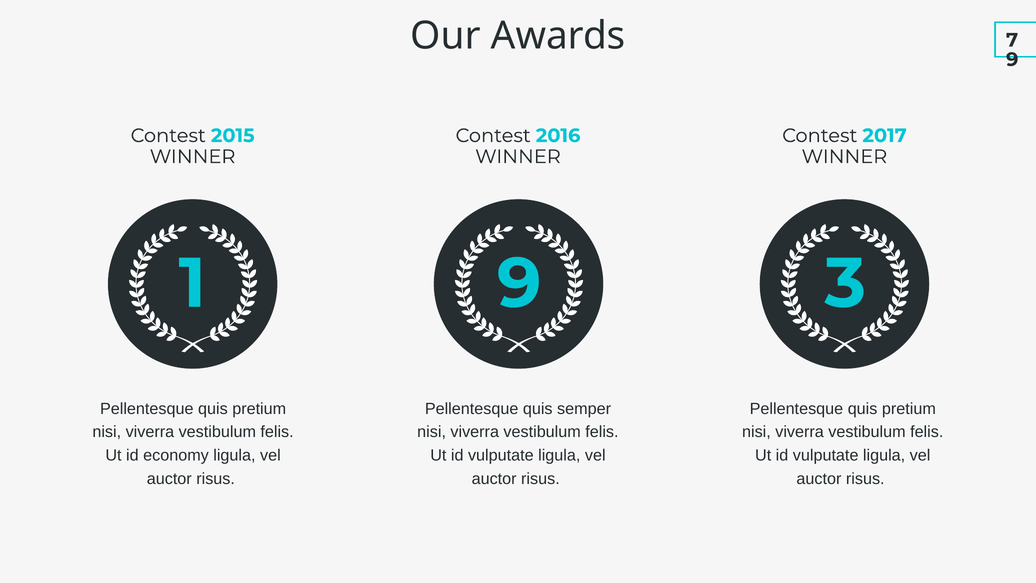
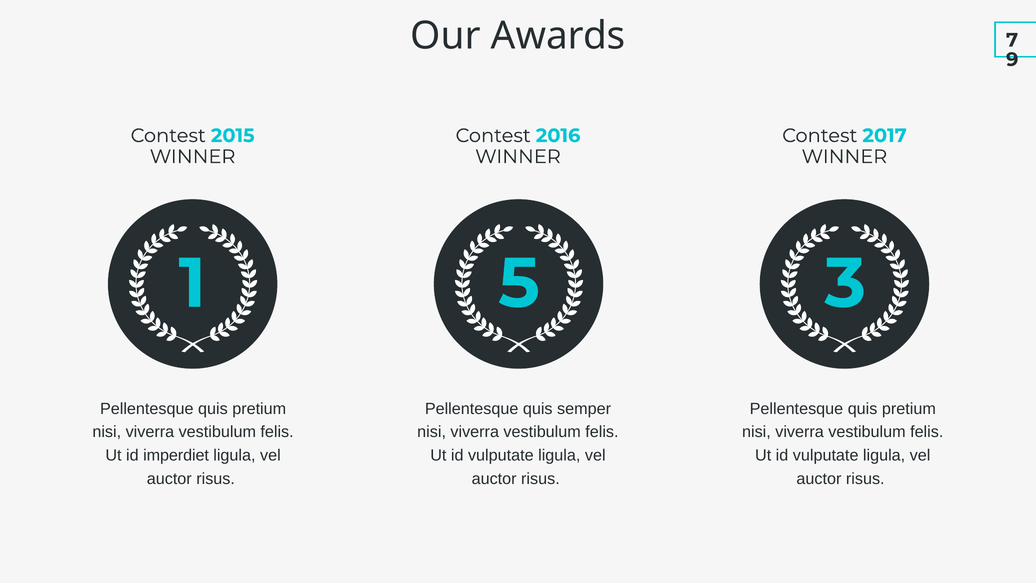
1 9: 9 -> 5
economy: economy -> imperdiet
